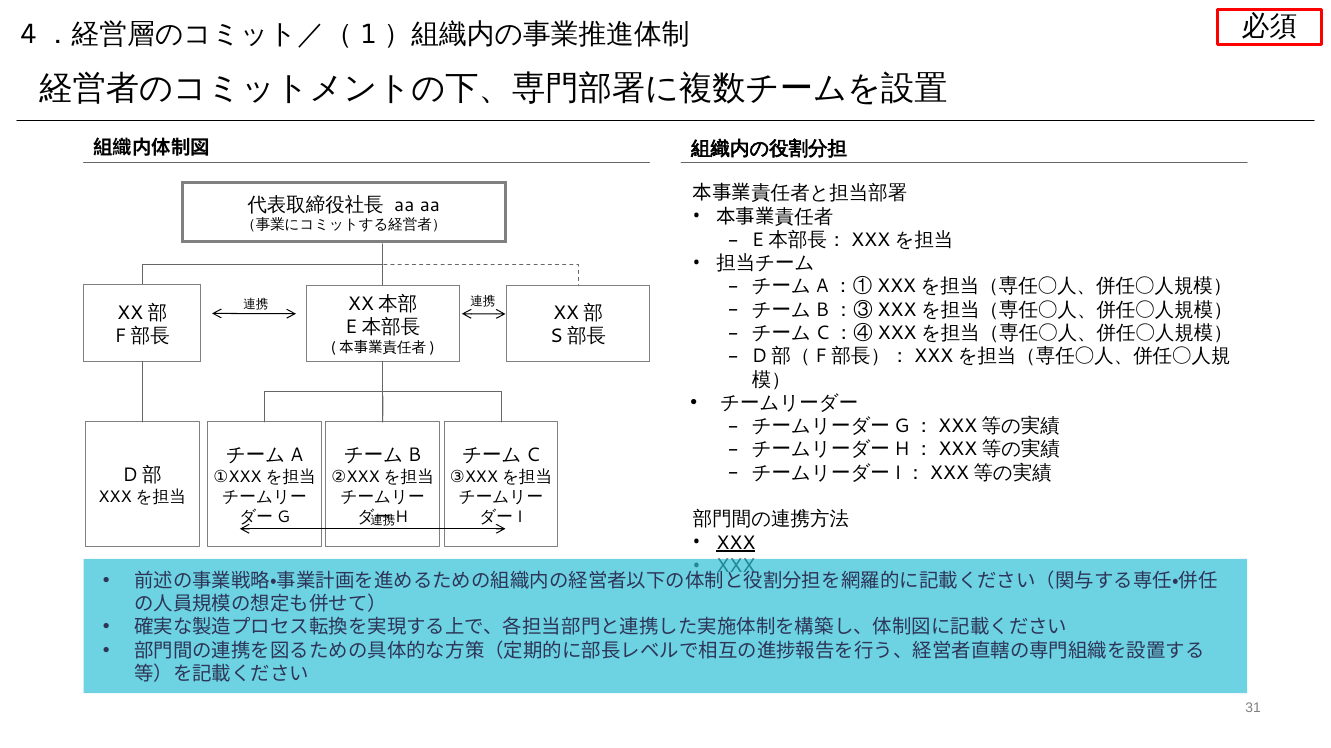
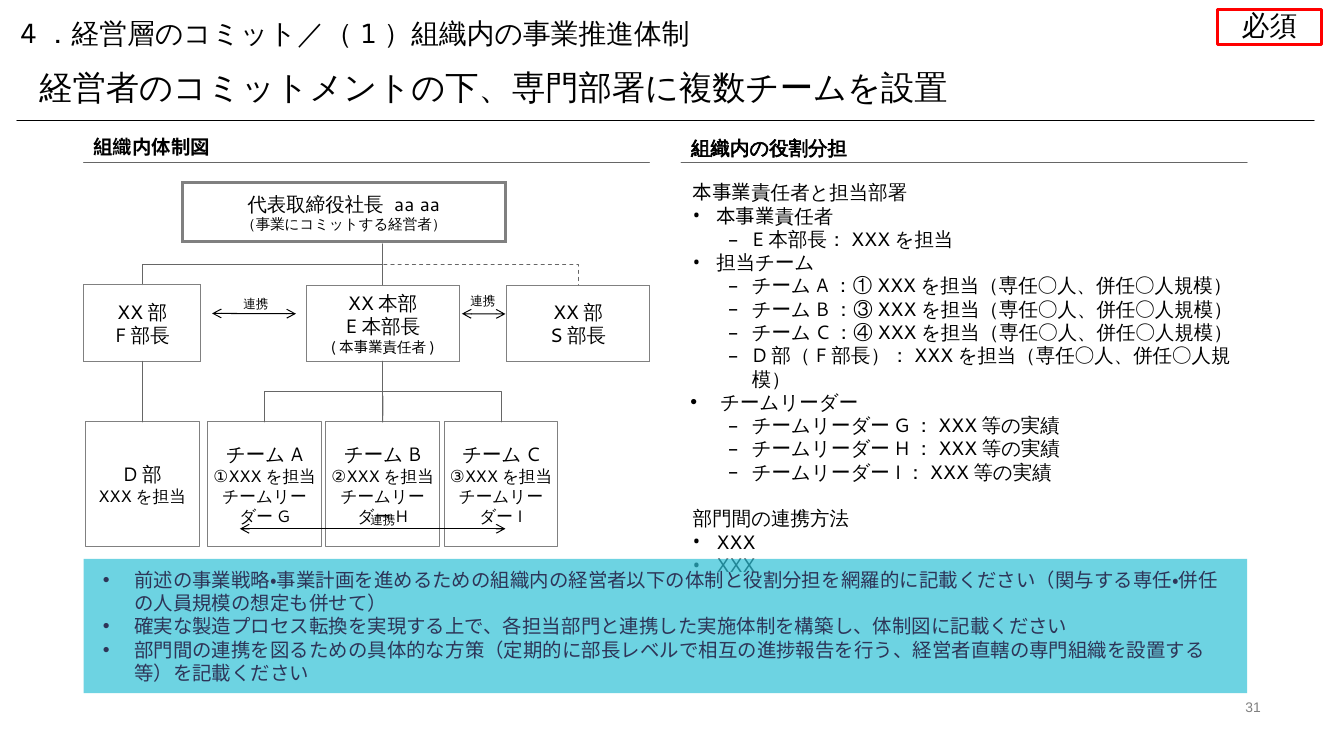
XXX at (736, 543) underline: present -> none
